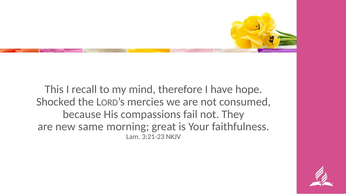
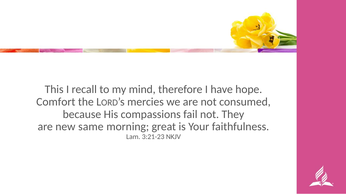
Shocked: Shocked -> Comfort
